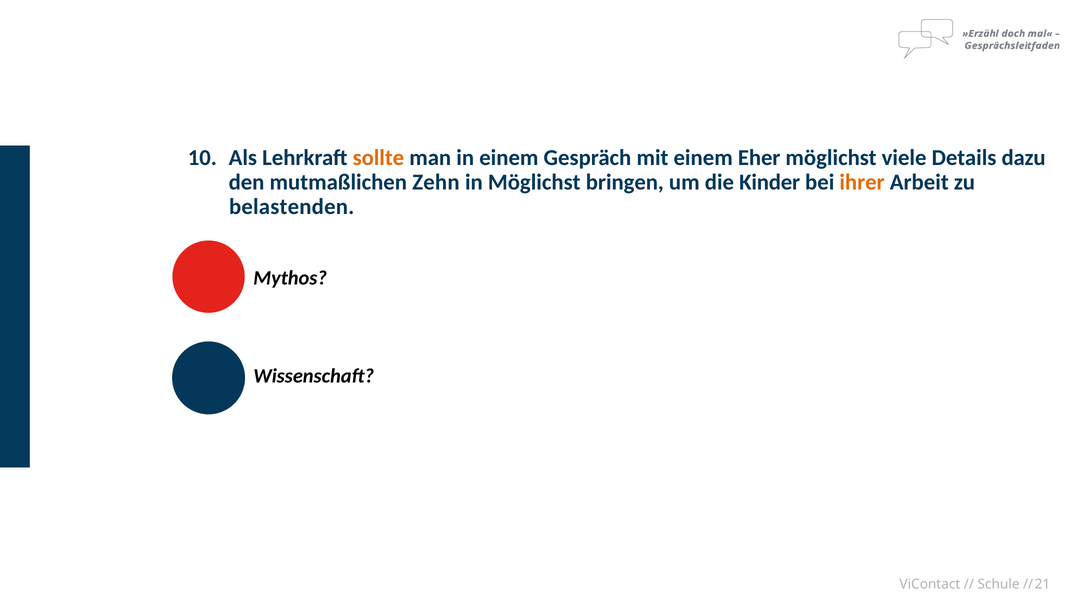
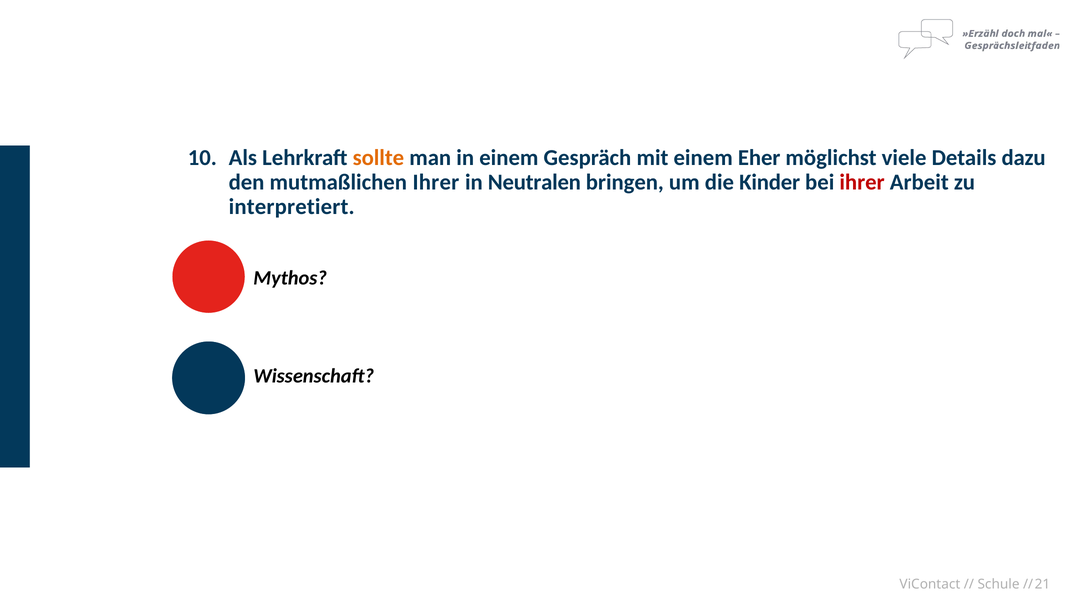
mutmaßlichen Zehn: Zehn -> Ihrer
in Möglichst: Möglichst -> Neutralen
ihrer at (862, 182) colour: orange -> red
belastenden: belastenden -> interpretiert
